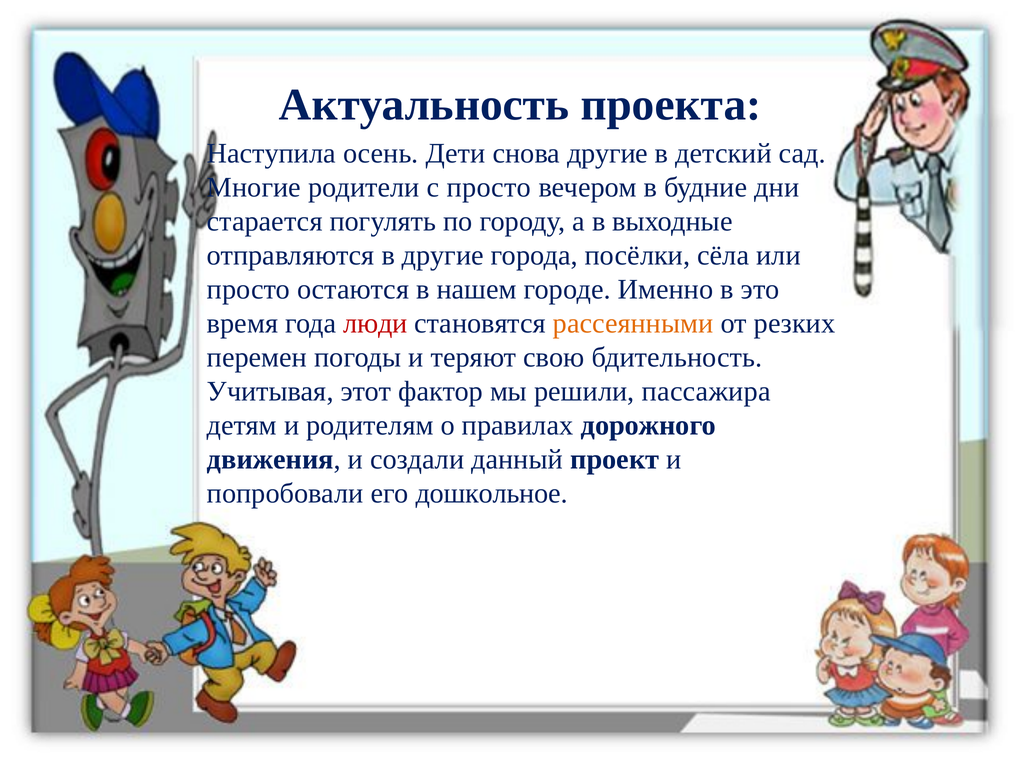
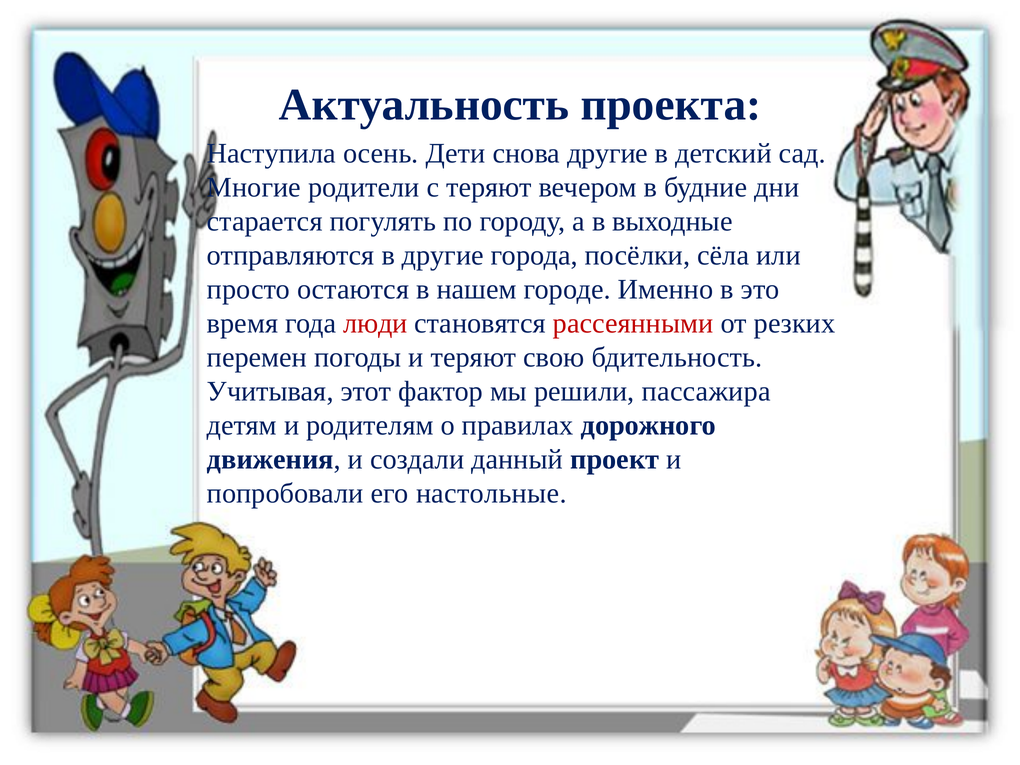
с просто: просто -> теряют
рассеянными colour: orange -> red
дошкольное: дошкольное -> настольные
